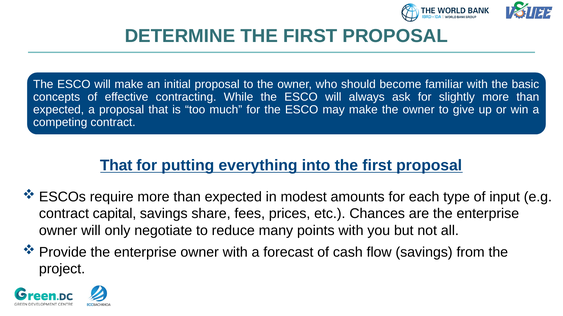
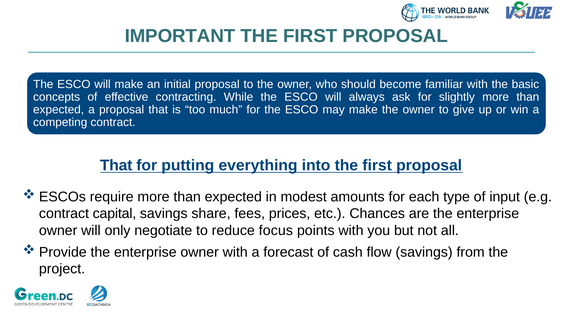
DETERMINE: DETERMINE -> IMPORTANT
many: many -> focus
